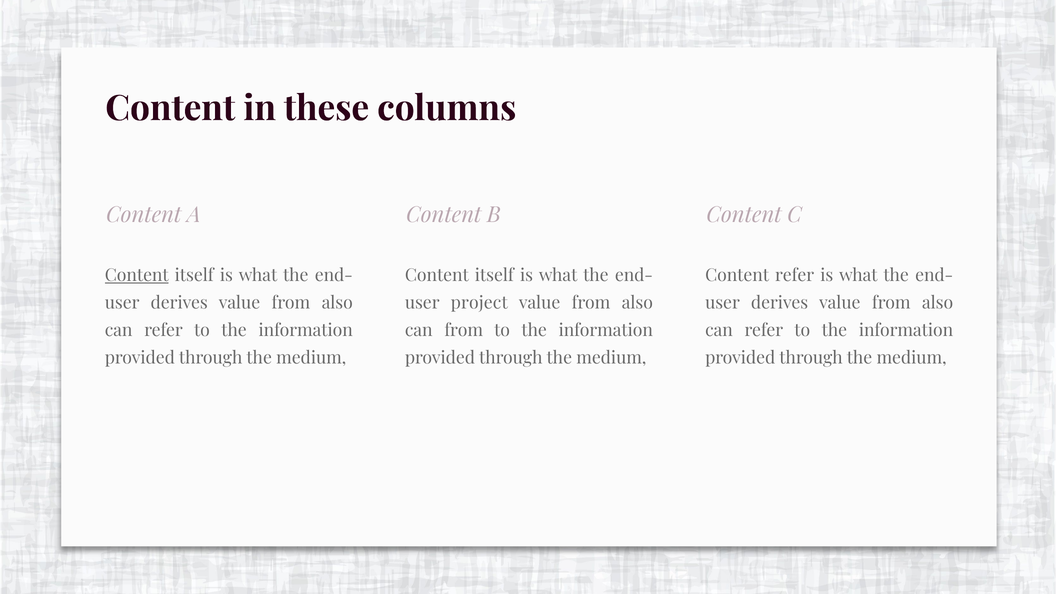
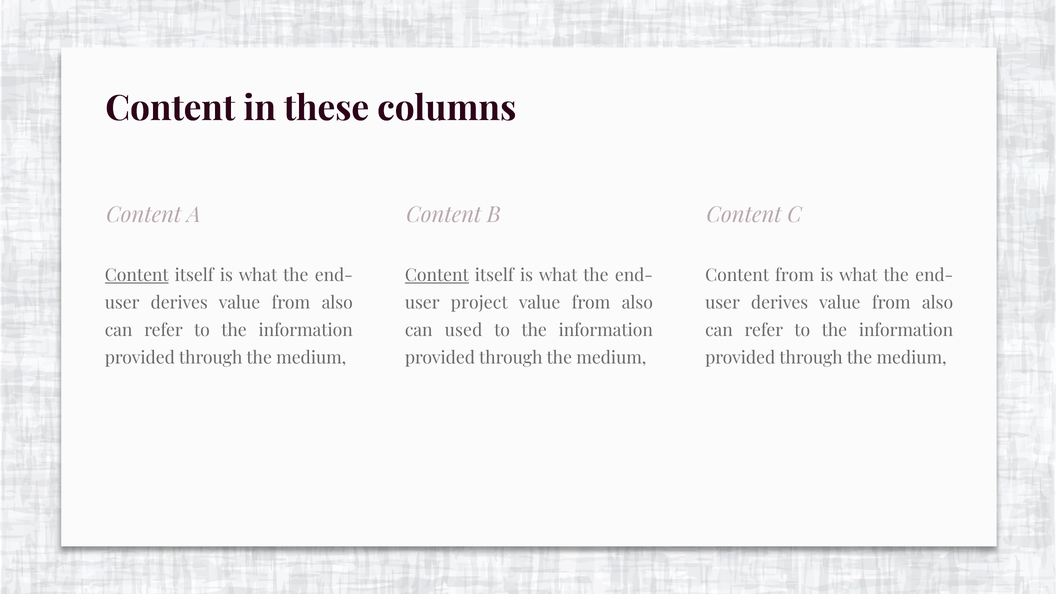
Content at (437, 275) underline: none -> present
Content refer: refer -> from
can from: from -> used
